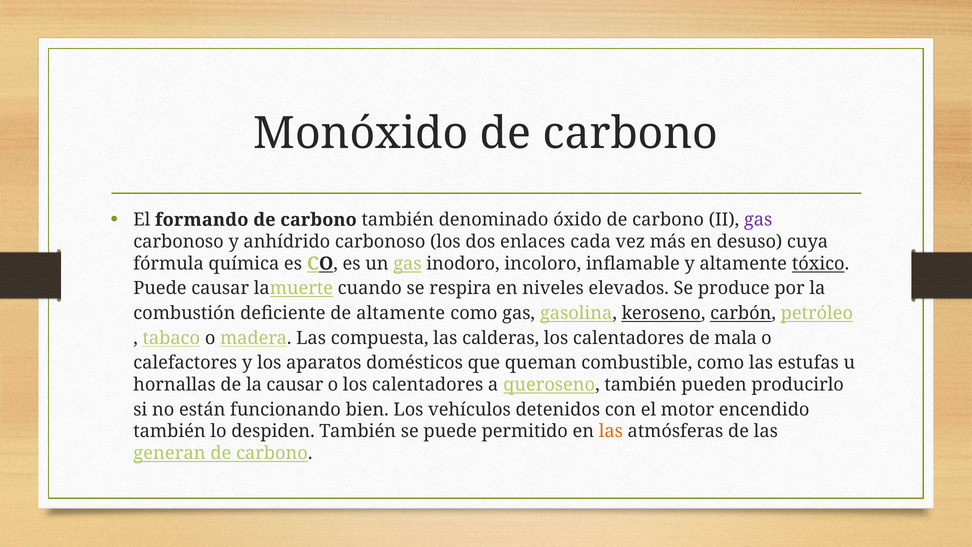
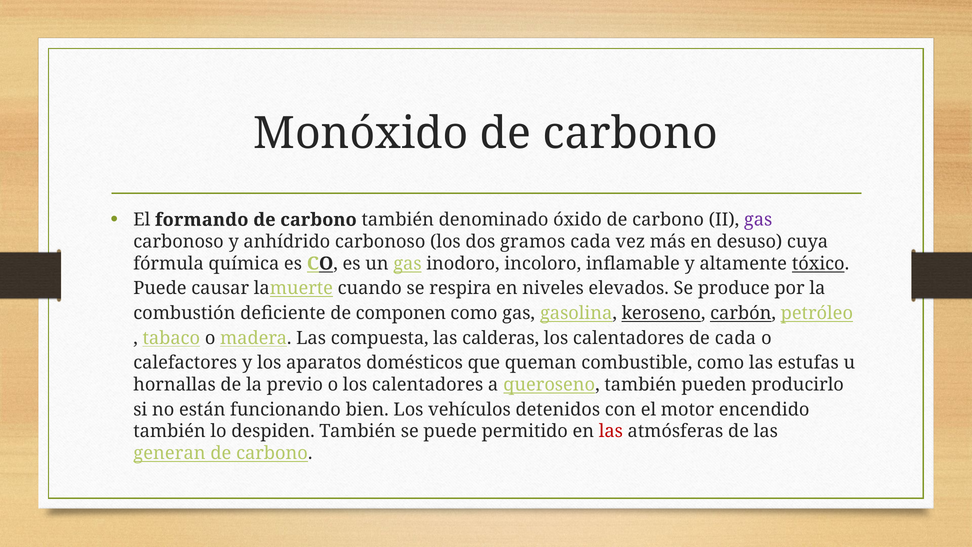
enlaces: enlaces -> gramos
de altamente: altamente -> componen
de mala: mala -> cada
la causar: causar -> previo
las at (611, 431) colour: orange -> red
